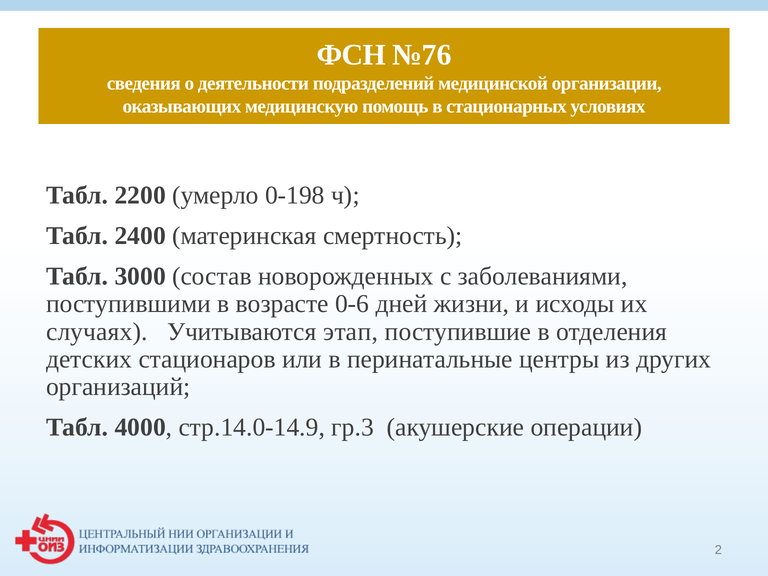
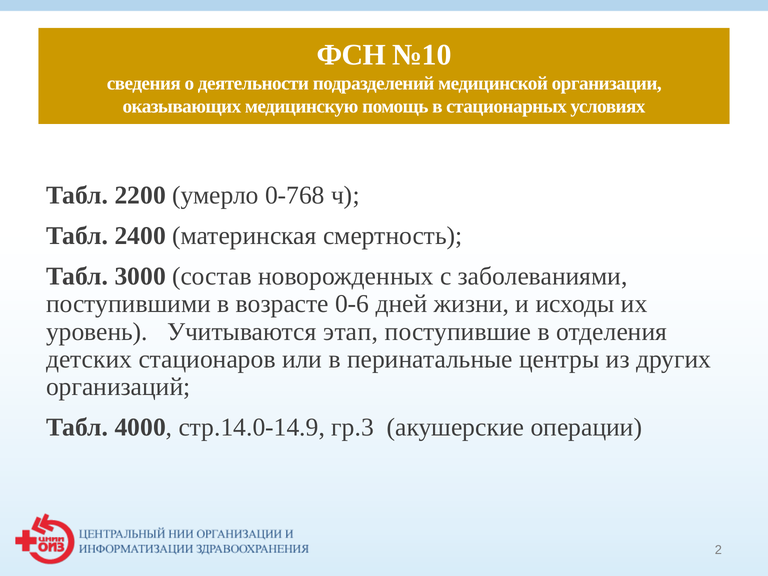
№76: №76 -> №10
0-198: 0-198 -> 0-768
случаях: случаях -> уровень
